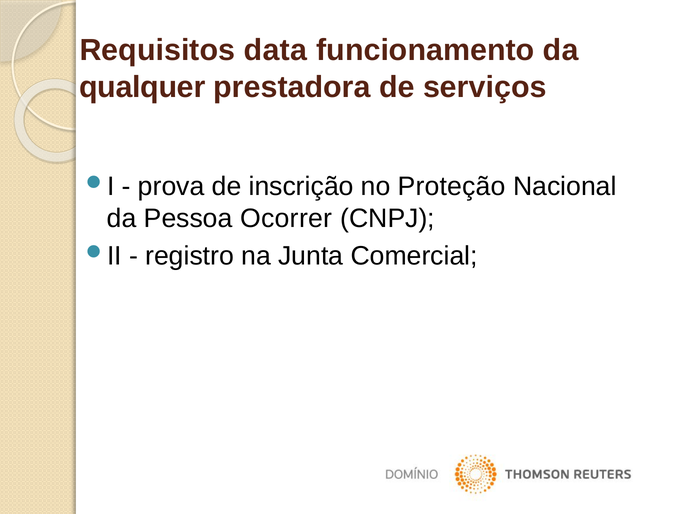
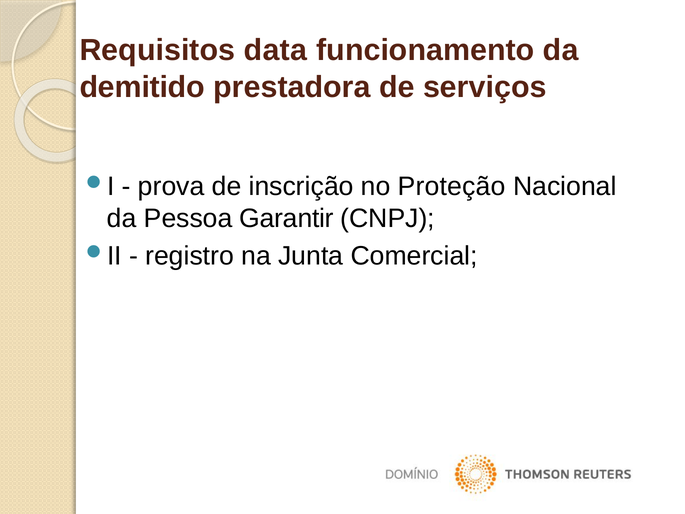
qualquer: qualquer -> demitido
Ocorrer: Ocorrer -> Garantir
